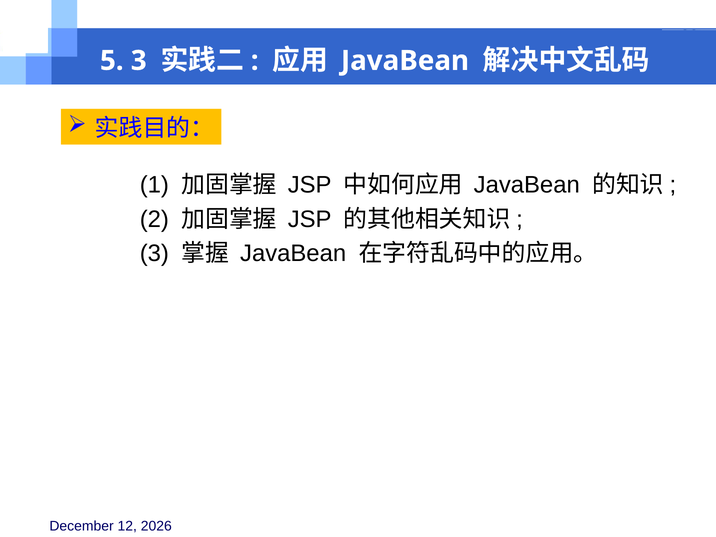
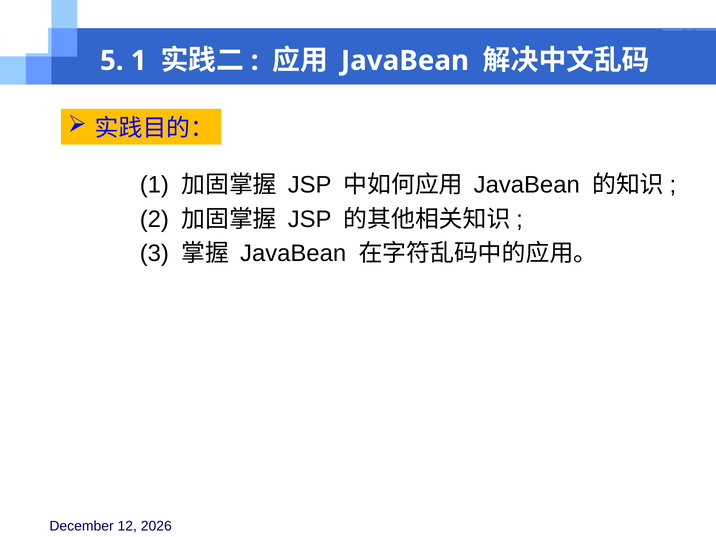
5 3: 3 -> 1
